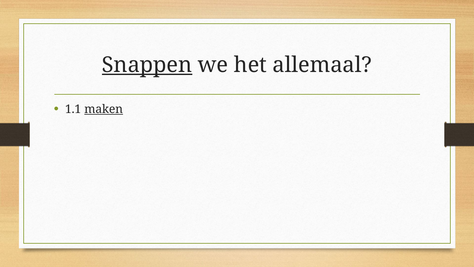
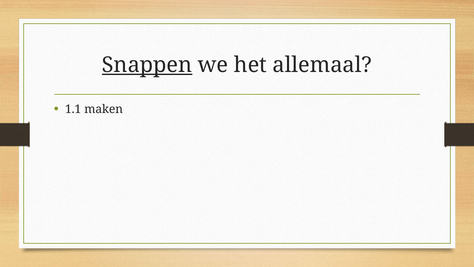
maken underline: present -> none
